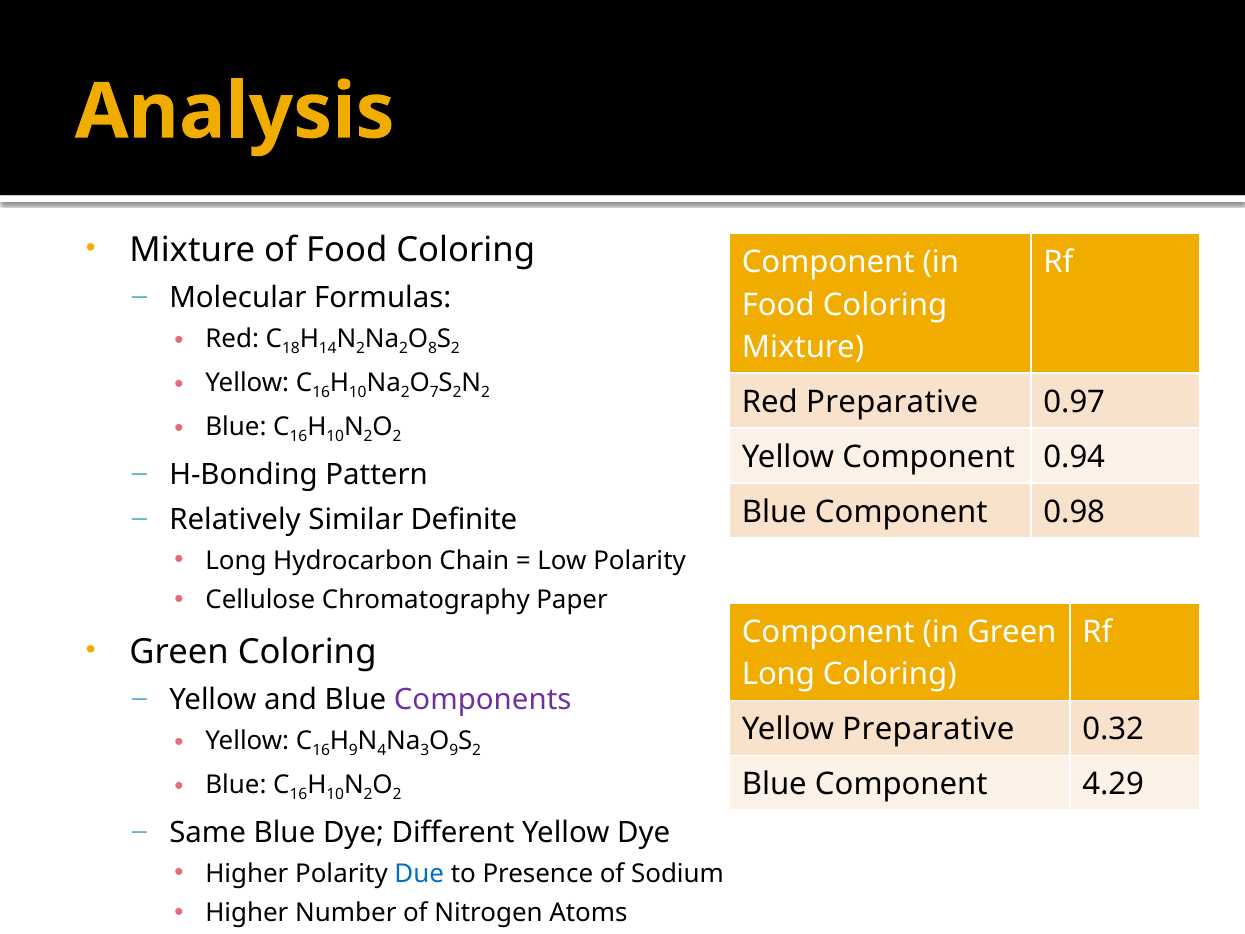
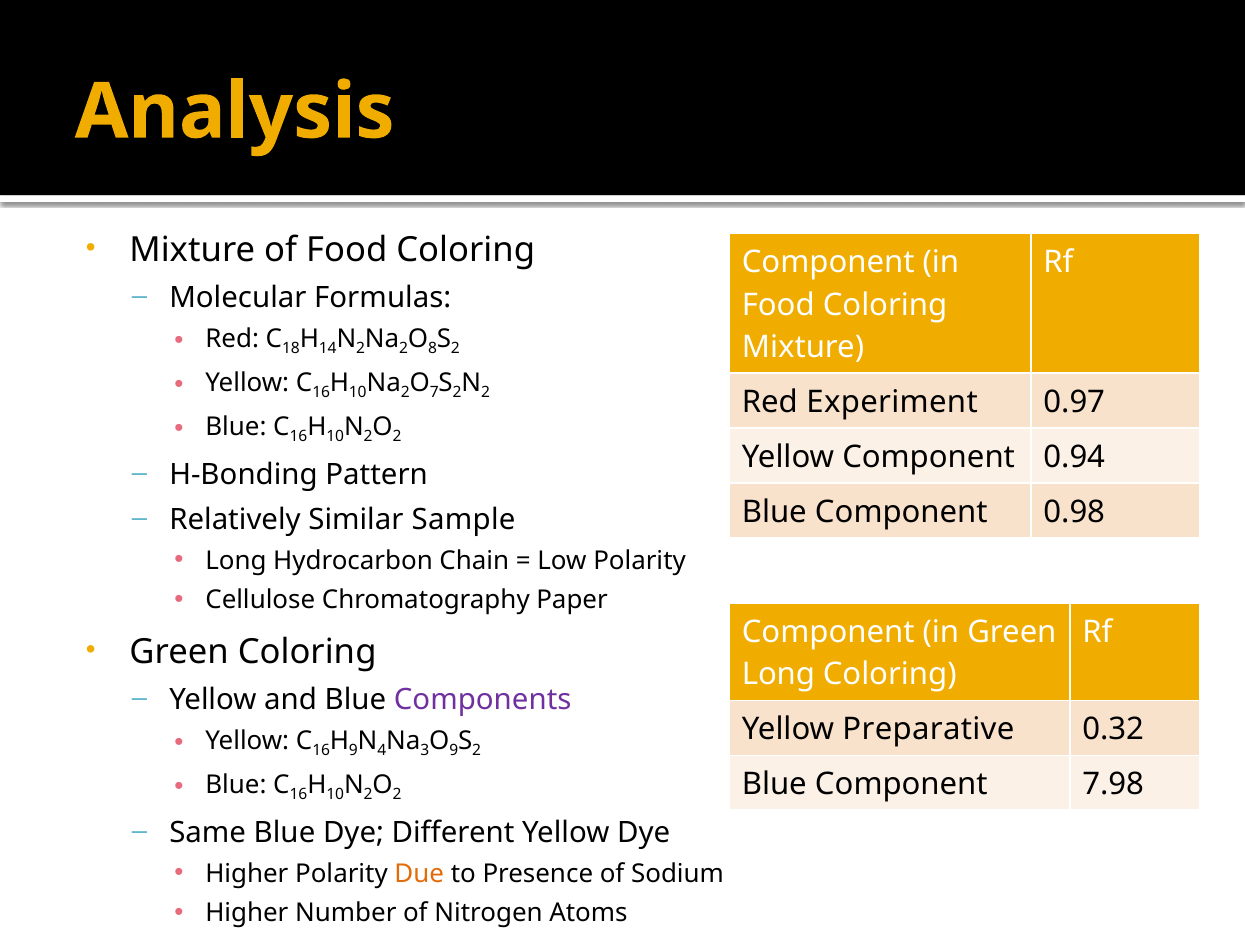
Red Preparative: Preparative -> Experiment
Definite: Definite -> Sample
4.29: 4.29 -> 7.98
Due colour: blue -> orange
